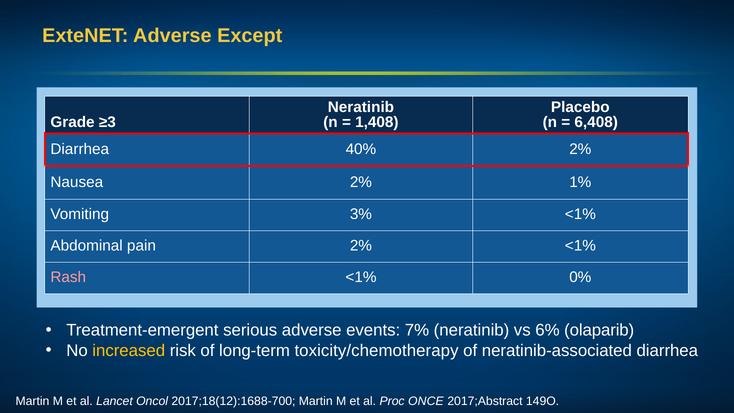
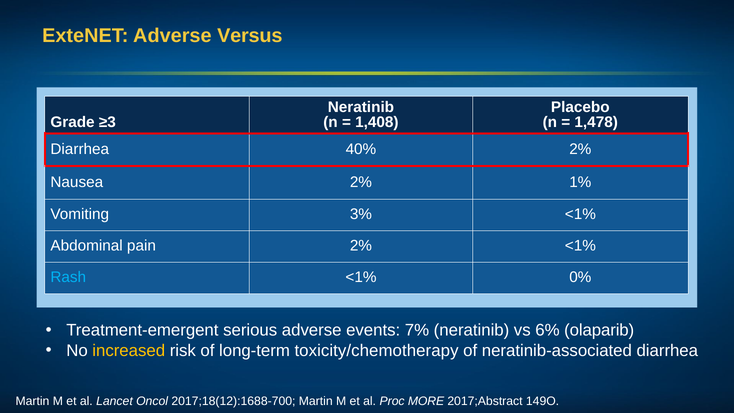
Except: Except -> Versus
6,408: 6,408 -> 1,478
Rash colour: pink -> light blue
ONCE: ONCE -> MORE
